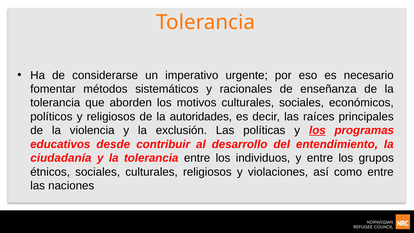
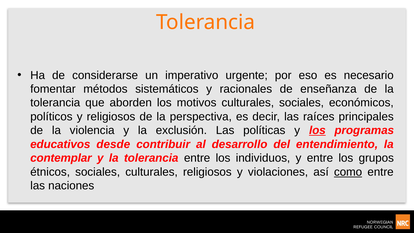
autoridades: autoridades -> perspectiva
ciudadanía: ciudadanía -> contemplar
como underline: none -> present
